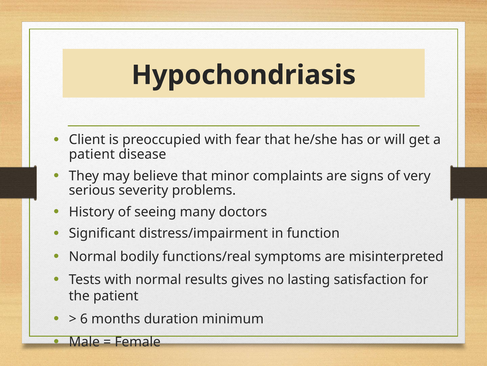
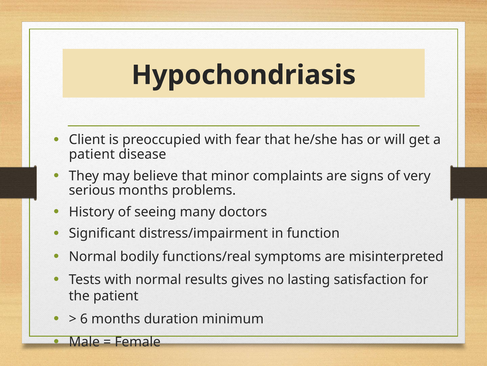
serious severity: severity -> months
